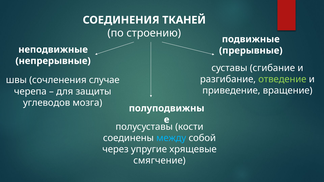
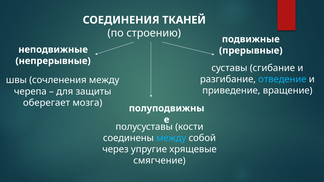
отведение colour: light green -> light blue
сочленения случае: случае -> между
углеводов: углеводов -> оберегает
